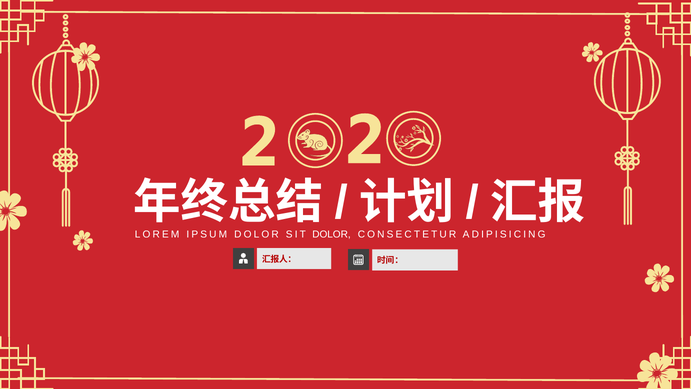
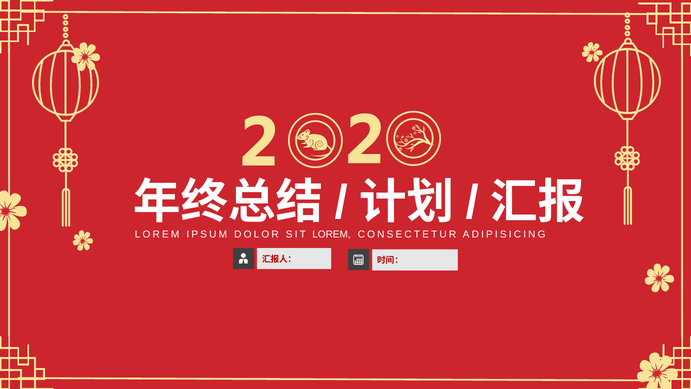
SIT DOLOR: DOLOR -> LOREM
